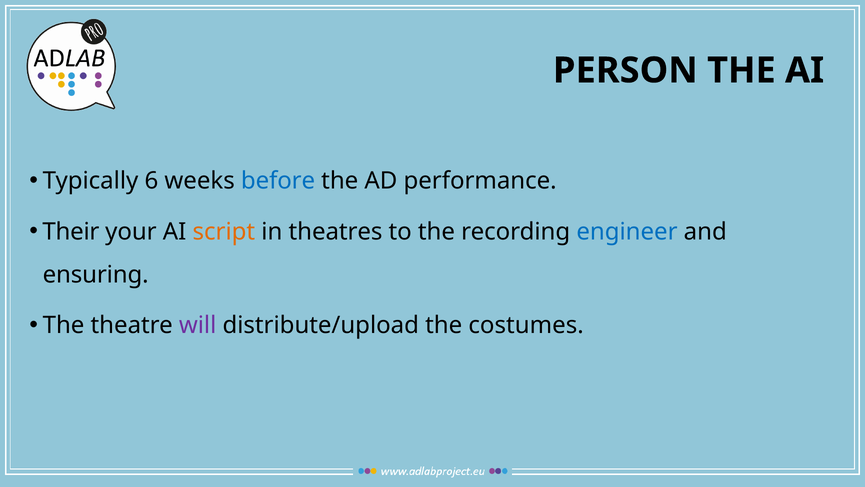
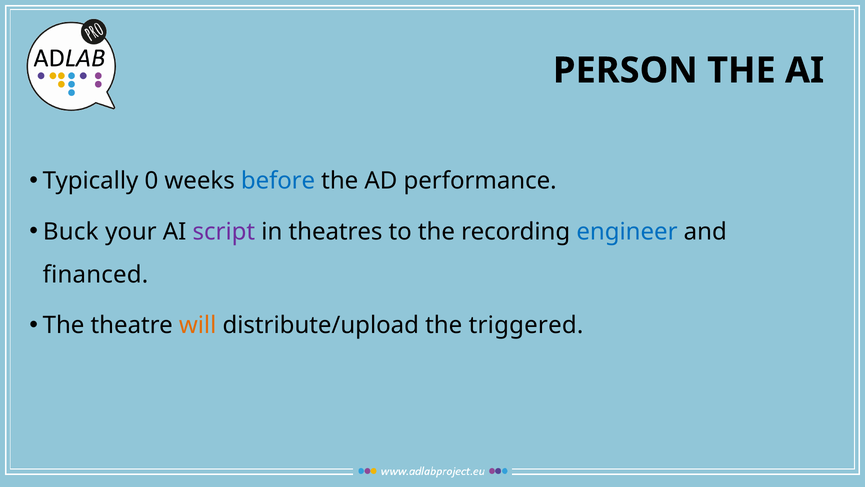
6: 6 -> 0
Their: Their -> Buck
script colour: orange -> purple
ensuring: ensuring -> financed
will colour: purple -> orange
costumes: costumes -> triggered
